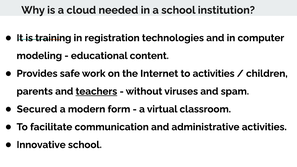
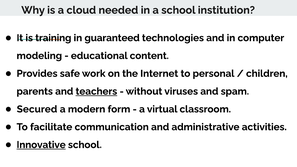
registration: registration -> guaranteed
to activities: activities -> personal
Innovative underline: none -> present
